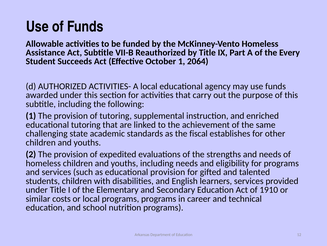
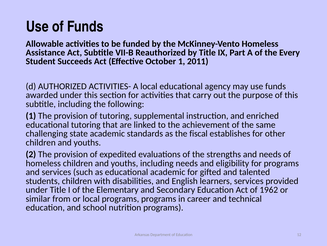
2064: 2064 -> 2011
educational provision: provision -> academic
1910: 1910 -> 1962
costs: costs -> from
